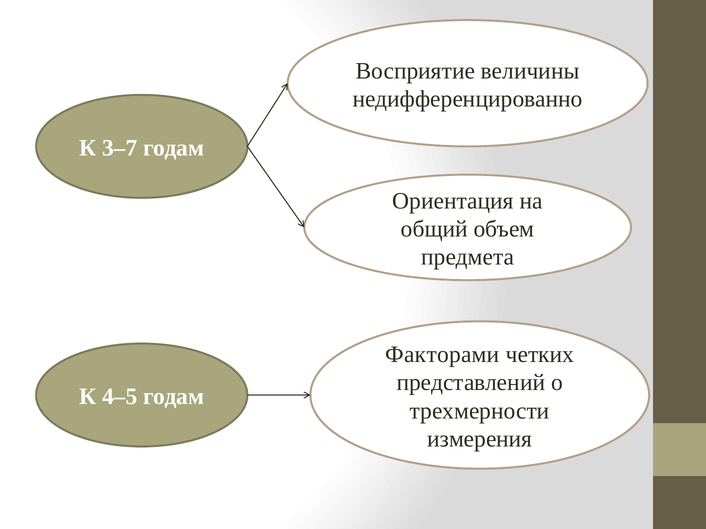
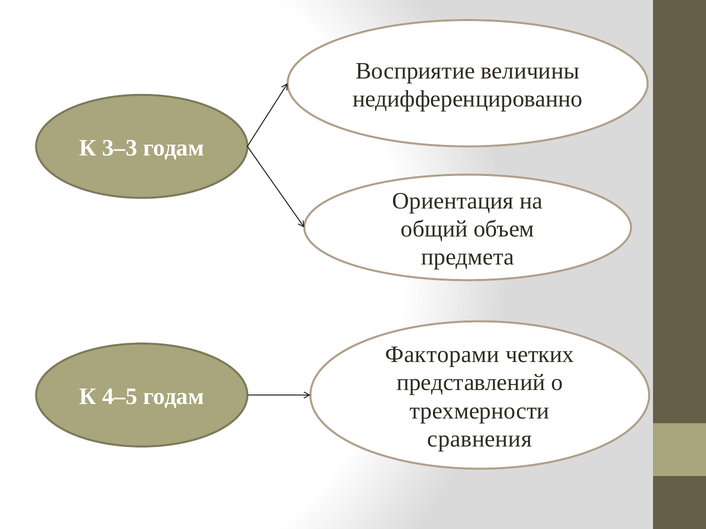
3–7: 3–7 -> 3–3
измерения: измерения -> сравнения
